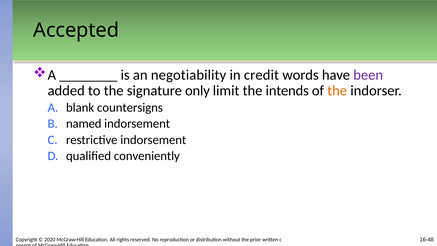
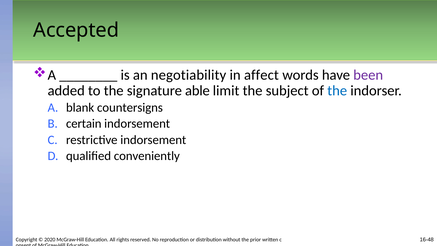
credit: credit -> affect
only: only -> able
intends: intends -> subject
the at (337, 91) colour: orange -> blue
named: named -> certain
